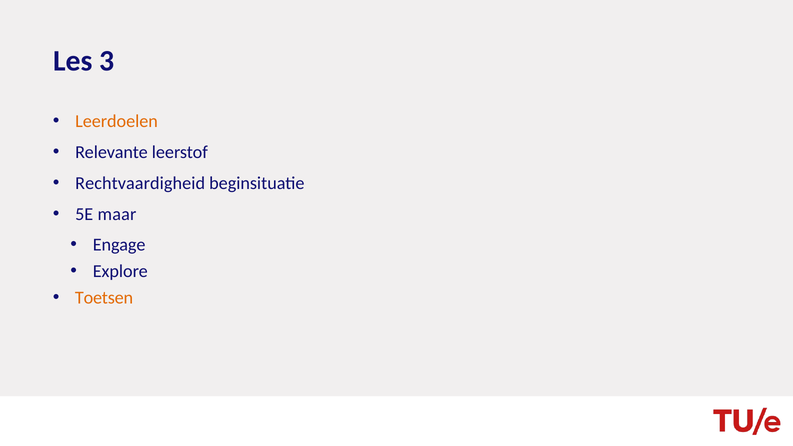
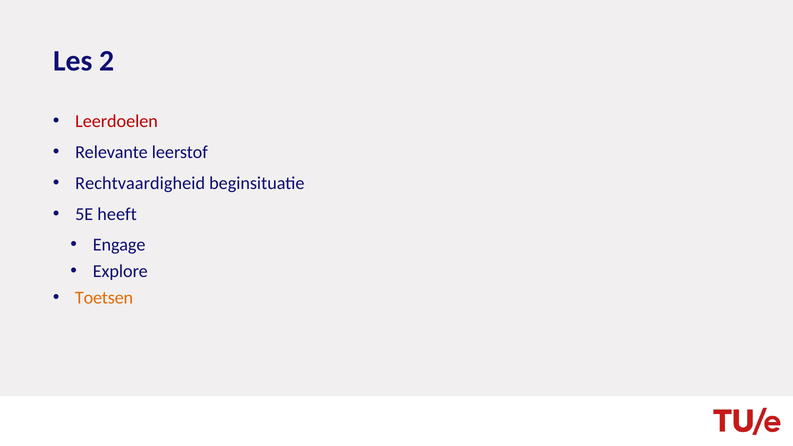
3: 3 -> 2
Leerdoelen colour: orange -> red
maar: maar -> heeft
